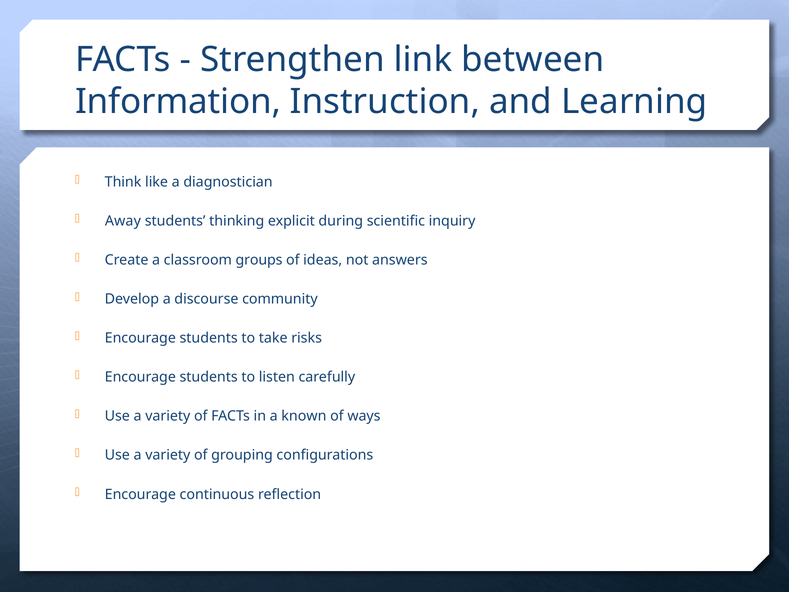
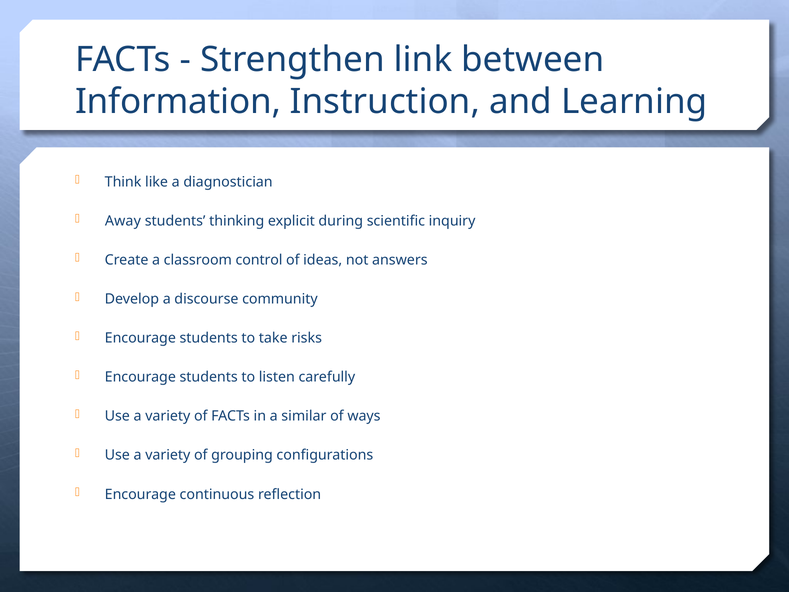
groups: groups -> control
known: known -> similar
